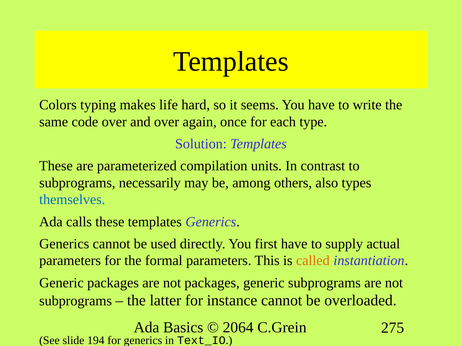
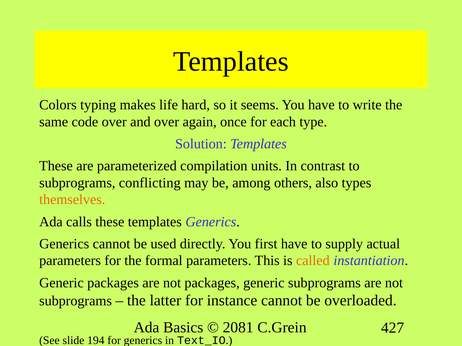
necessarily: necessarily -> conflicting
themselves colour: blue -> orange
2064: 2064 -> 2081
275: 275 -> 427
